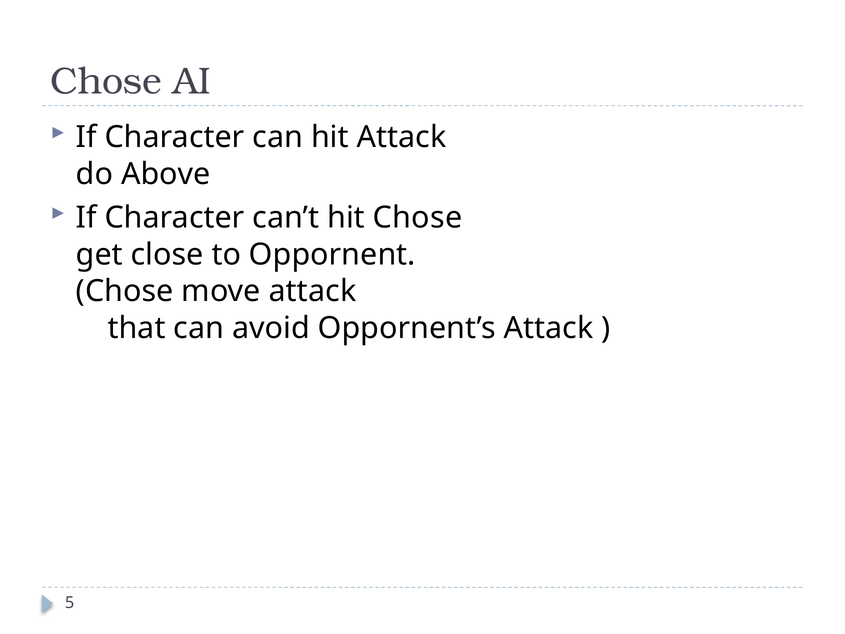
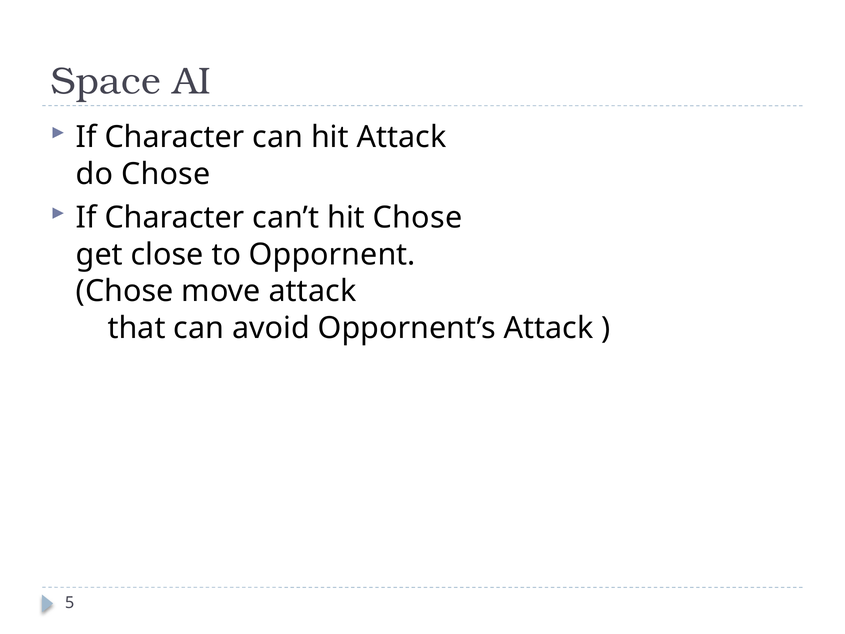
Chose at (106, 82): Chose -> Space
do Above: Above -> Chose
